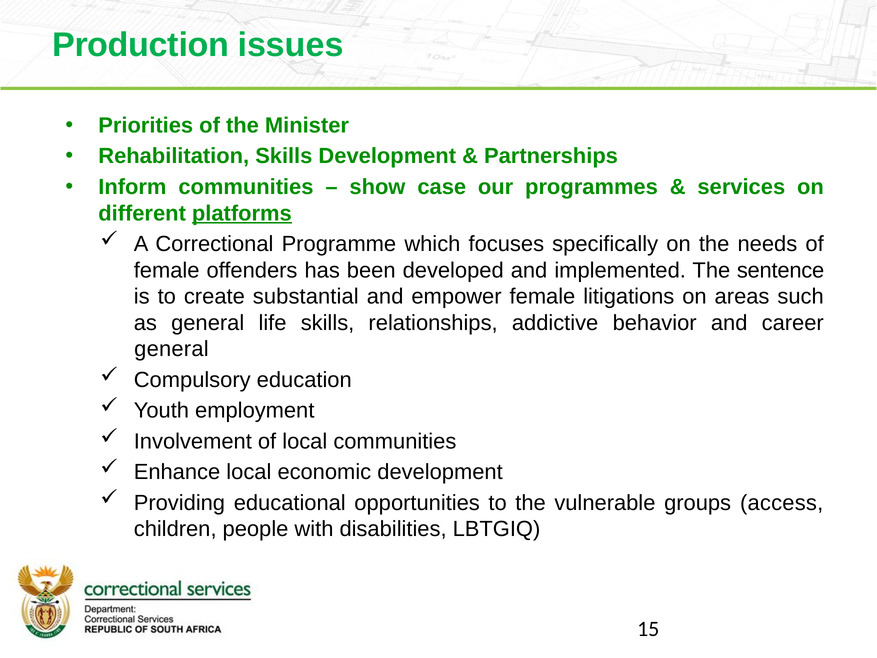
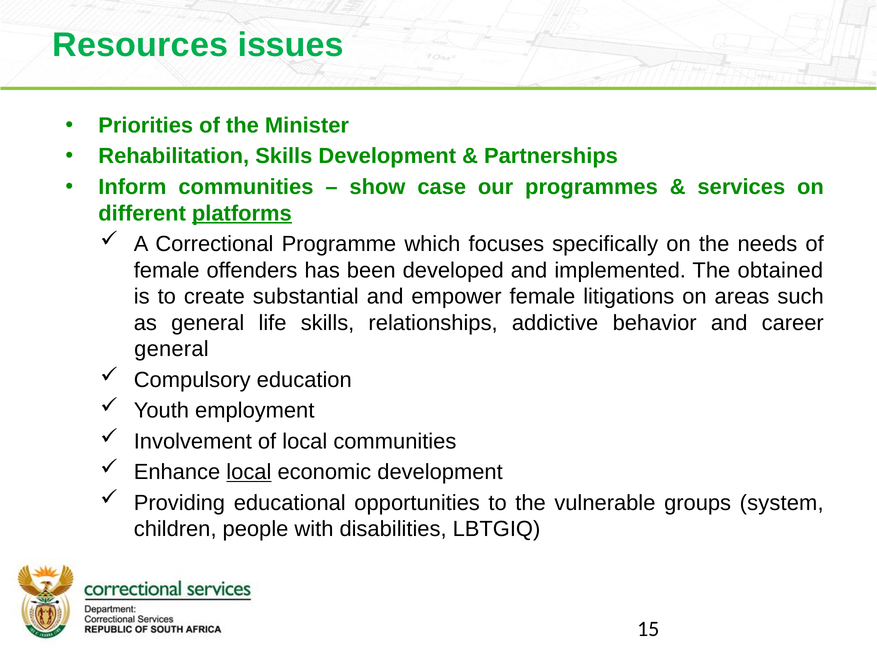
Production: Production -> Resources
sentence: sentence -> obtained
local at (249, 472) underline: none -> present
access: access -> system
